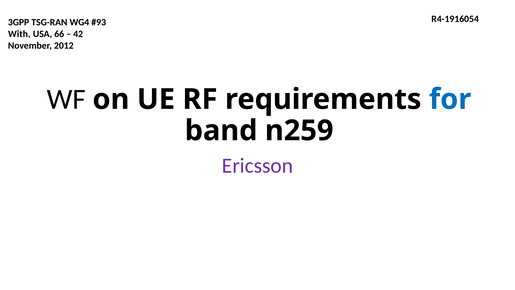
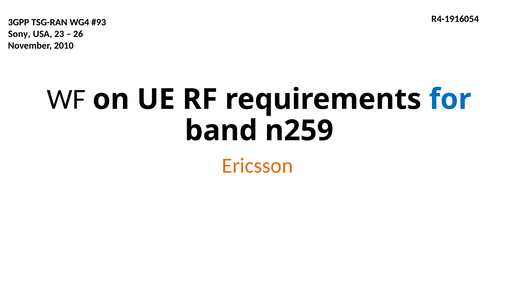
With: With -> Sony
66: 66 -> 23
42: 42 -> 26
2012: 2012 -> 2010
Ericsson colour: purple -> orange
